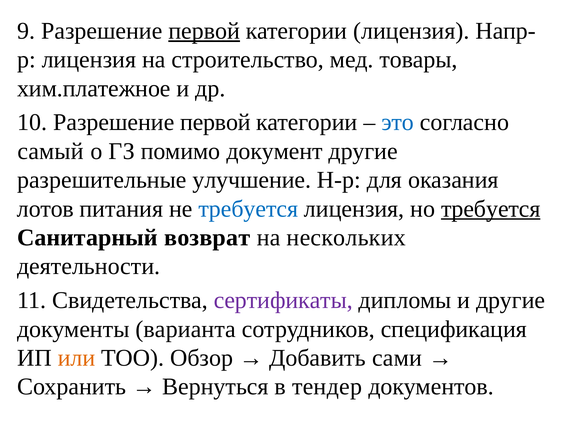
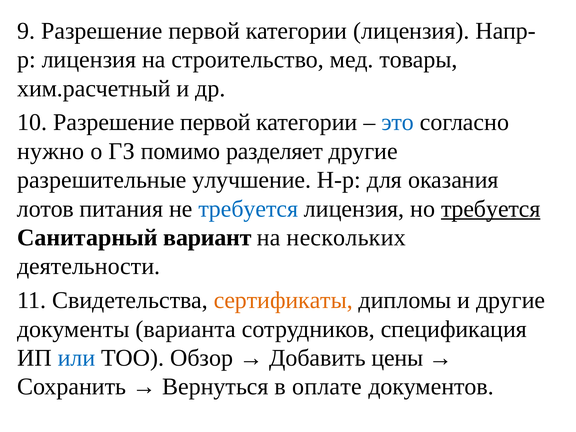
первой at (204, 31) underline: present -> none
хим.платежное: хим.платежное -> хим.расчетный
самый: самый -> нужно
документ: документ -> разделяет
возврат: возврат -> вариант
сертификаты colour: purple -> orange
или colour: orange -> blue
сами: сами -> цены
тендер: тендер -> оплате
